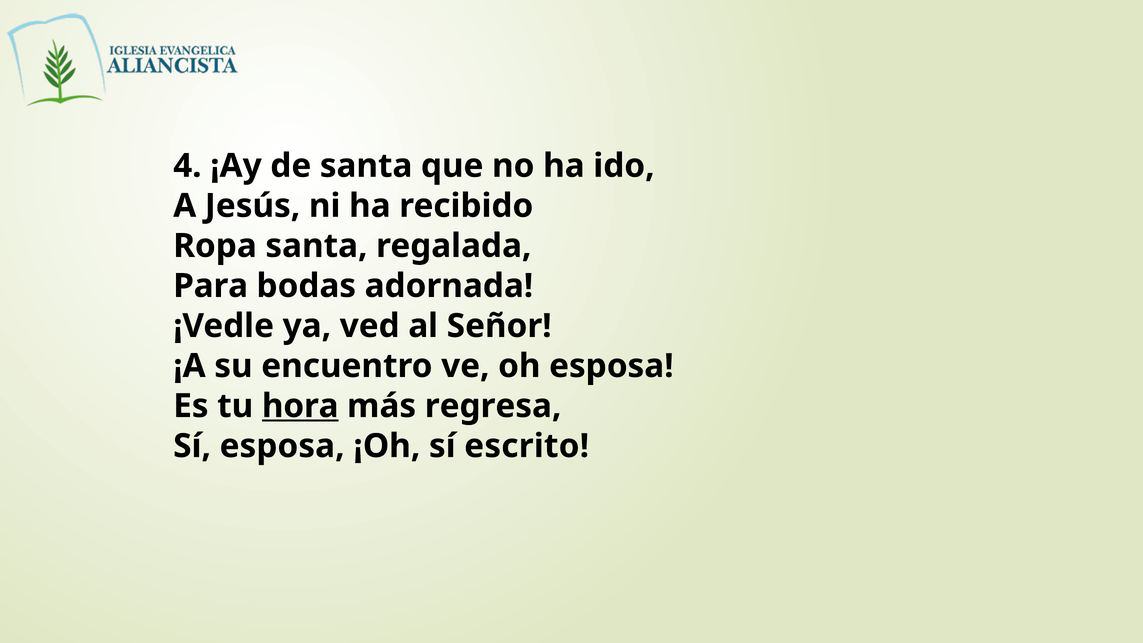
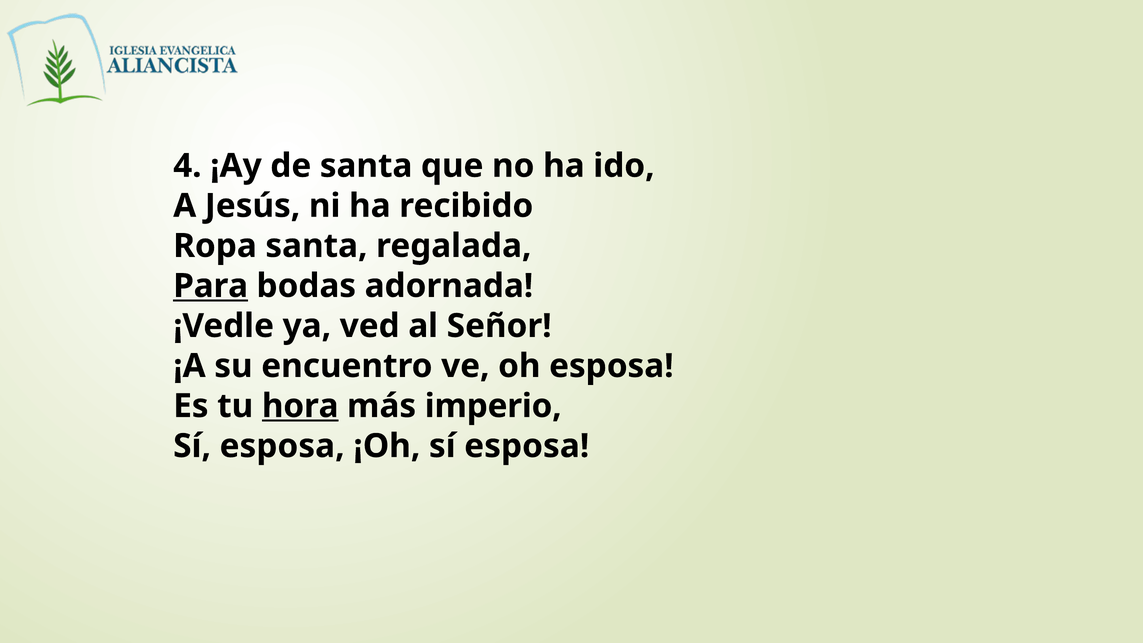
Para underline: none -> present
regresa: regresa -> imperio
¡Oh sí escrito: escrito -> esposa
